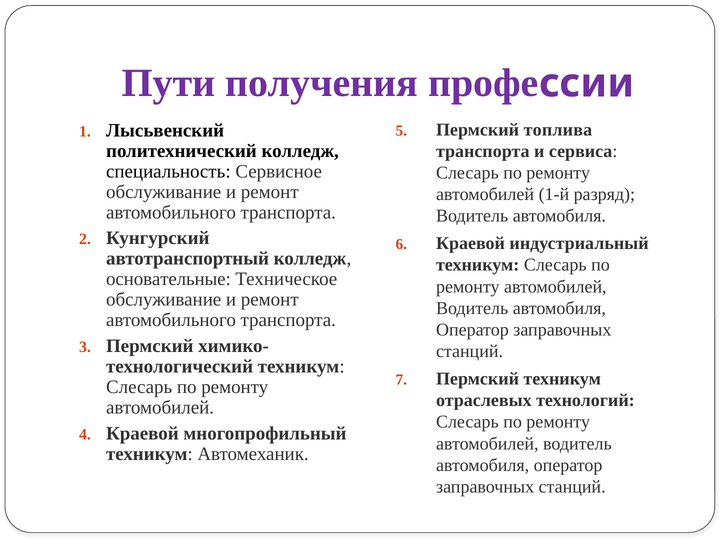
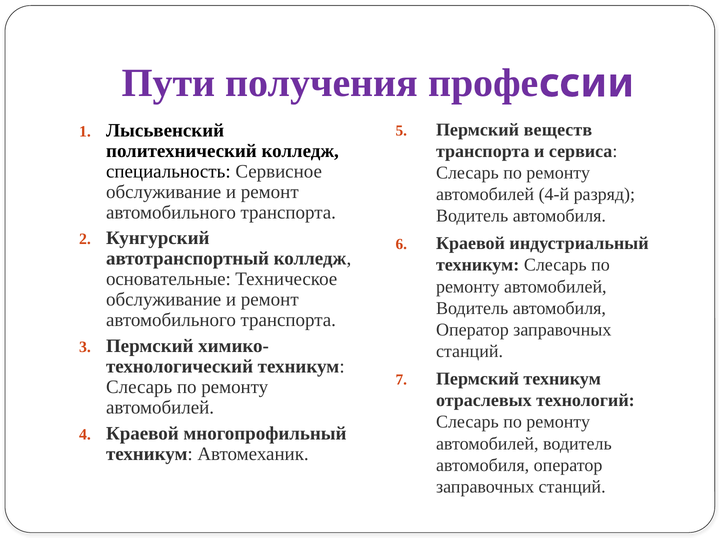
топлива: топлива -> веществ
1-й: 1-й -> 4-й
